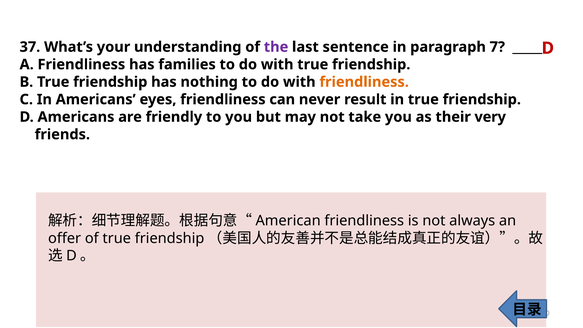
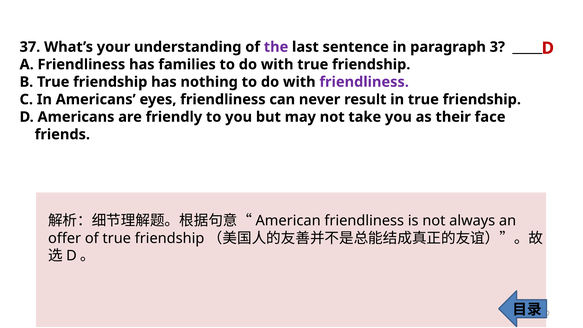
7: 7 -> 3
friendliness at (364, 82) colour: orange -> purple
very: very -> face
